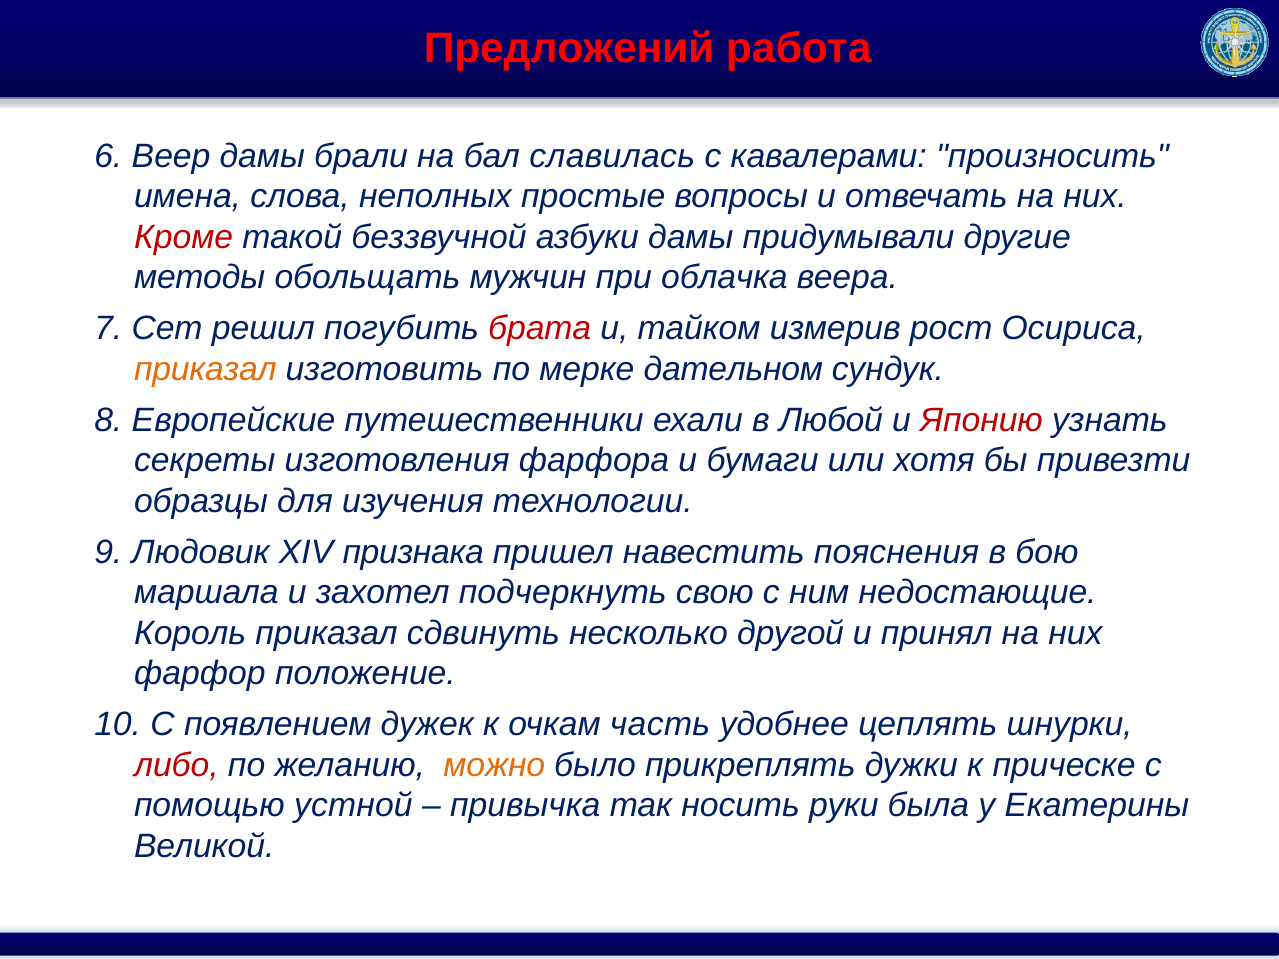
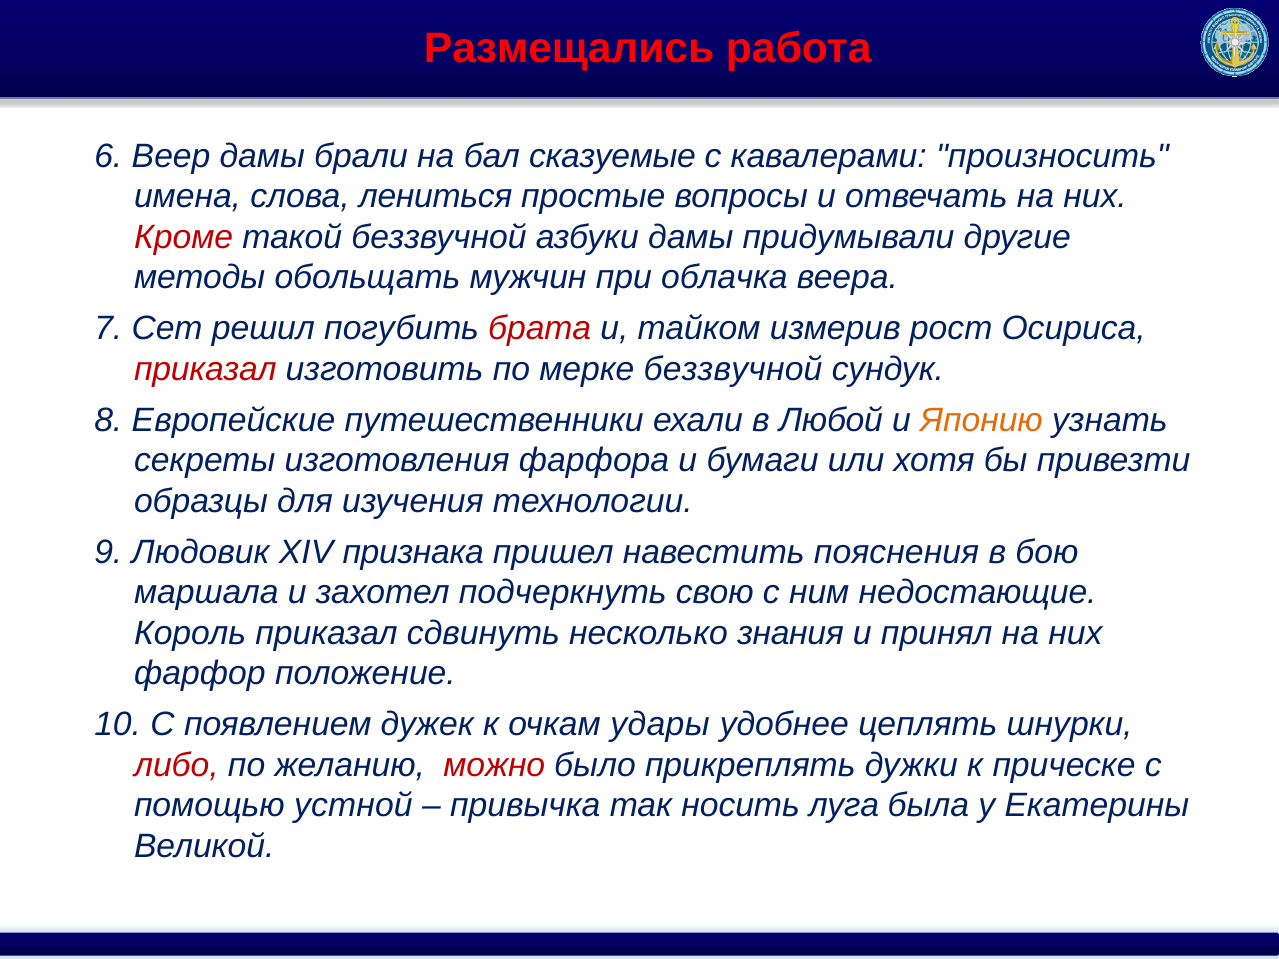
Предложений: Предложений -> Размещались
славилась: славилась -> сказуемые
неполных: неполных -> лениться
приказал at (205, 369) colour: orange -> red
мерке дательном: дательном -> беззвучной
Японию colour: red -> orange
другой: другой -> знания
часть: часть -> удары
можно colour: orange -> red
руки: руки -> луга
